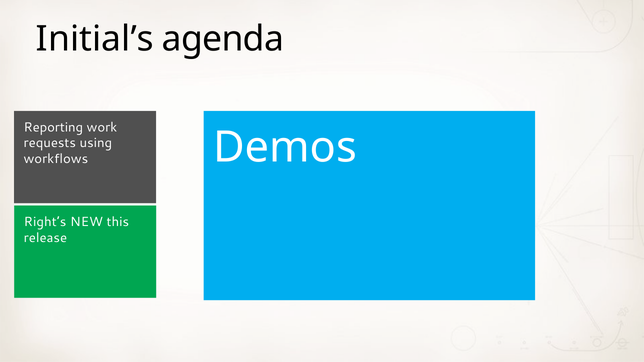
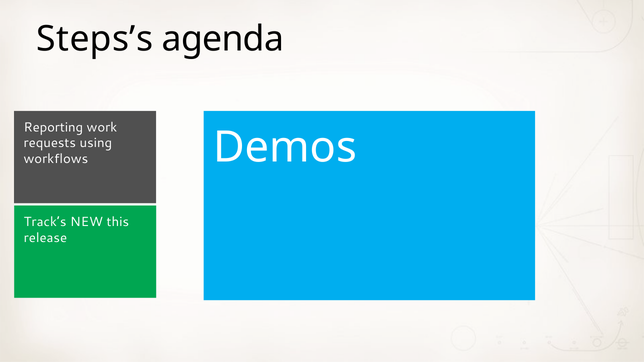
Initial’s: Initial’s -> Steps’s
Right’s: Right’s -> Track’s
